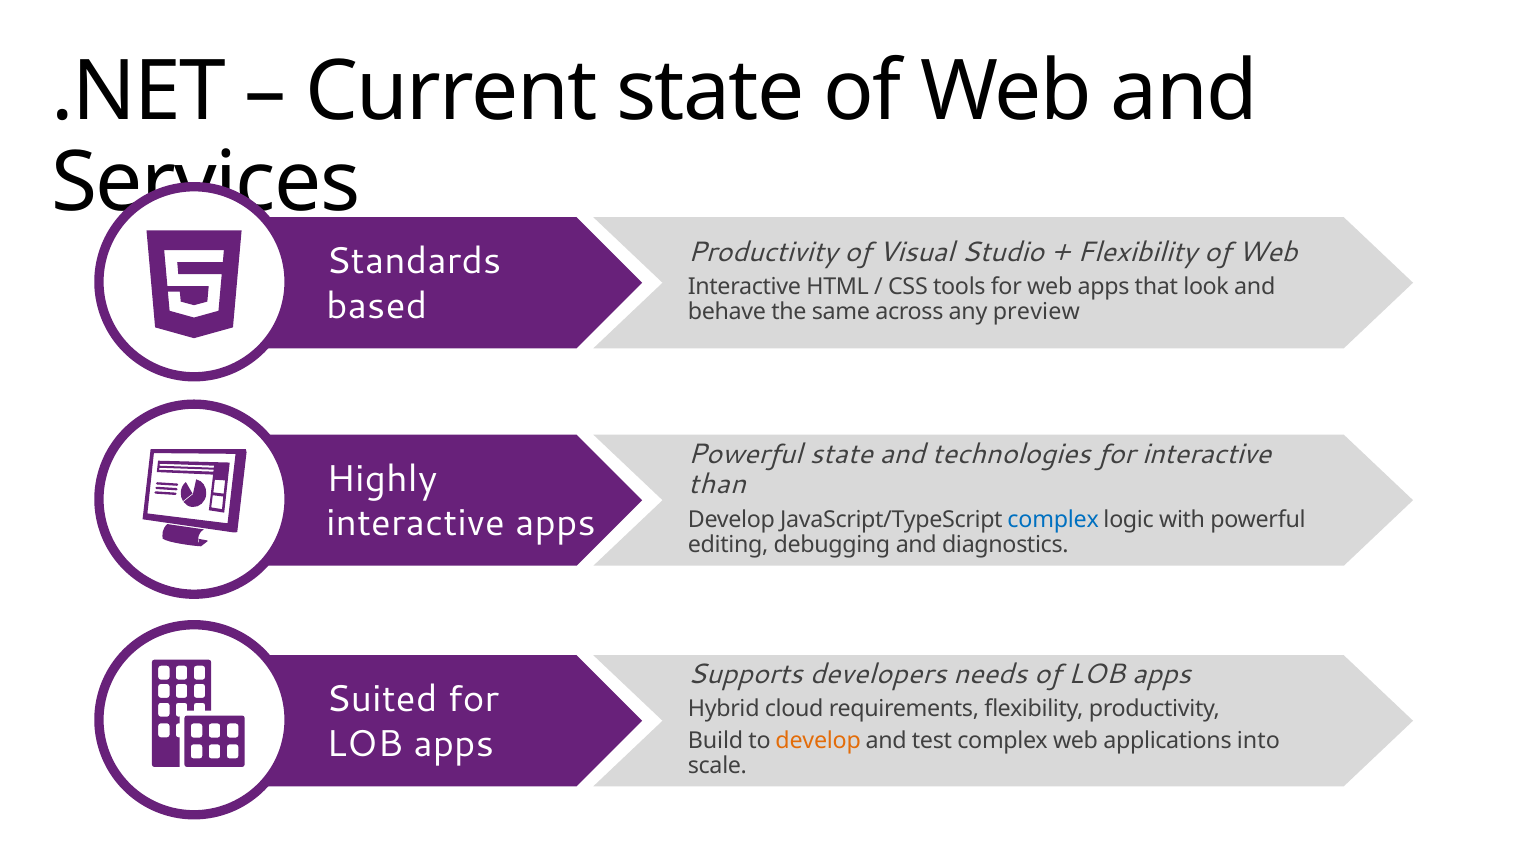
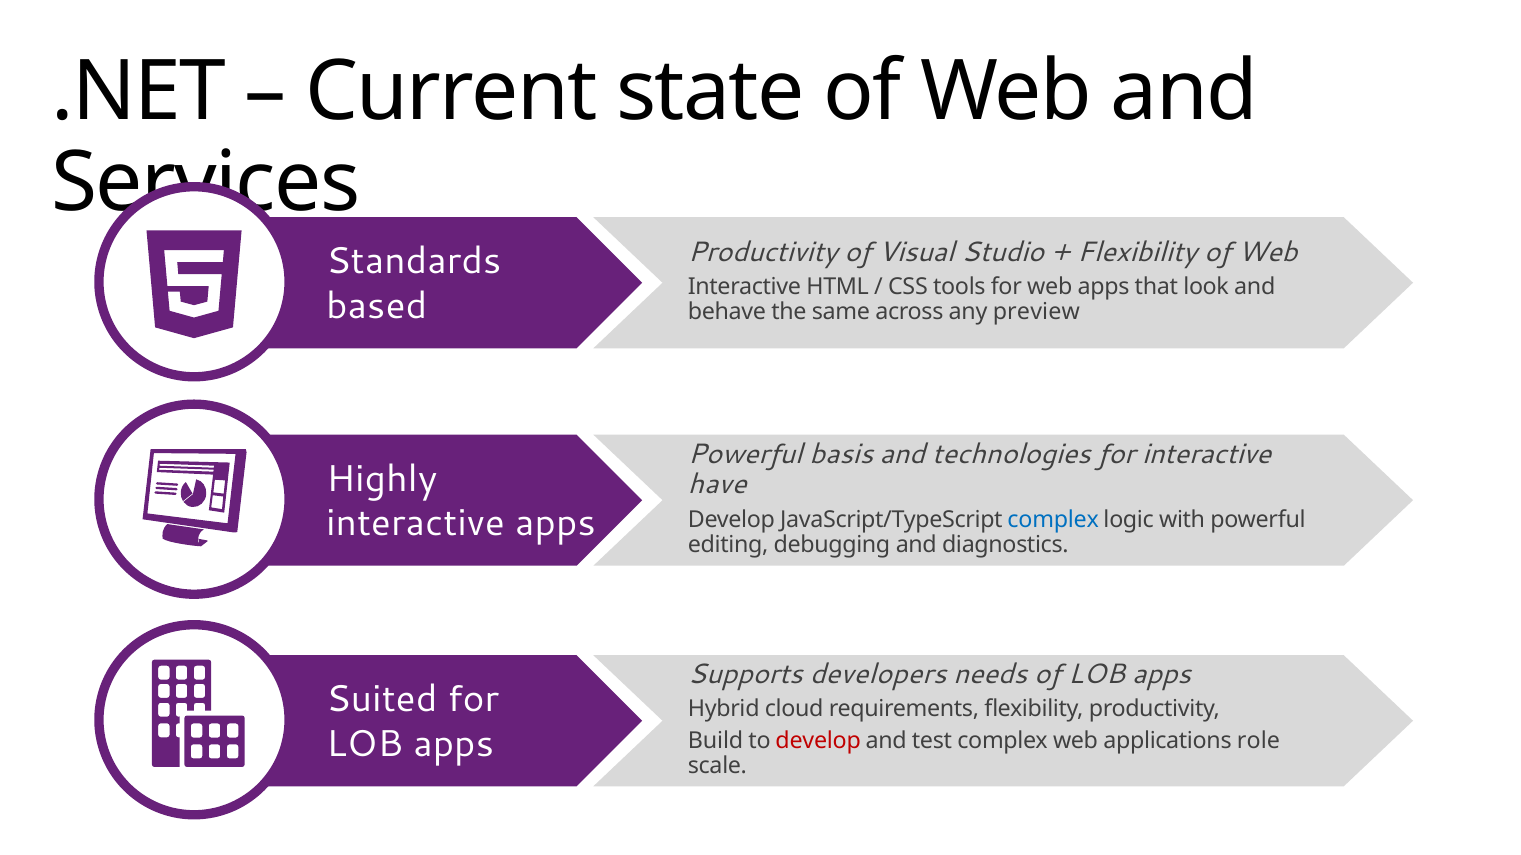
Powerful state: state -> basis
than: than -> have
develop at (818, 741) colour: orange -> red
into: into -> role
